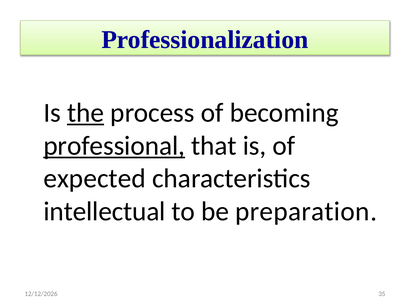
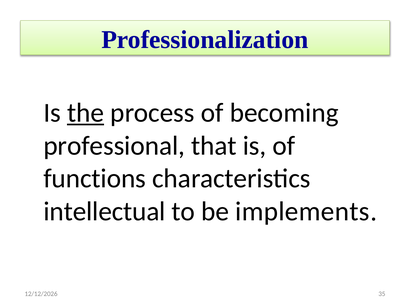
professional underline: present -> none
expected: expected -> functions
preparation: preparation -> implements
